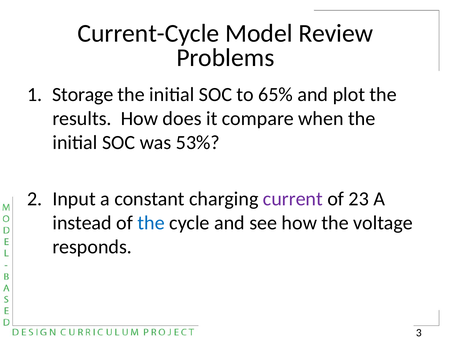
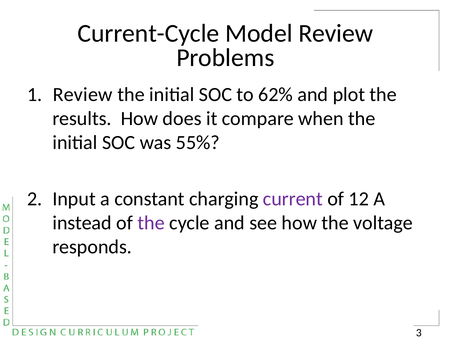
Storage at (83, 95): Storage -> Review
65%: 65% -> 62%
53%: 53% -> 55%
23: 23 -> 12
the at (151, 223) colour: blue -> purple
